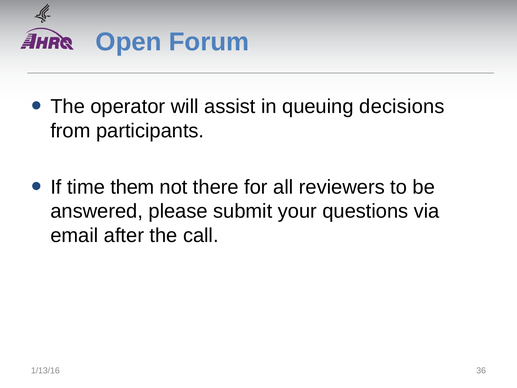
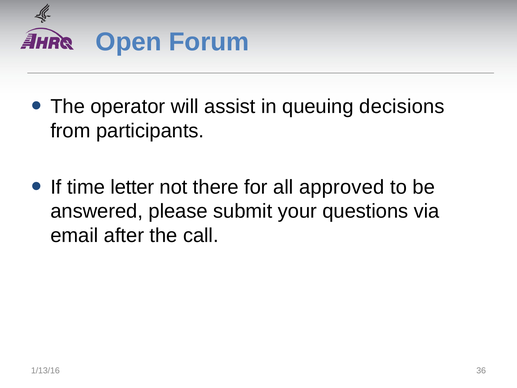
them: them -> letter
reviewers: reviewers -> approved
